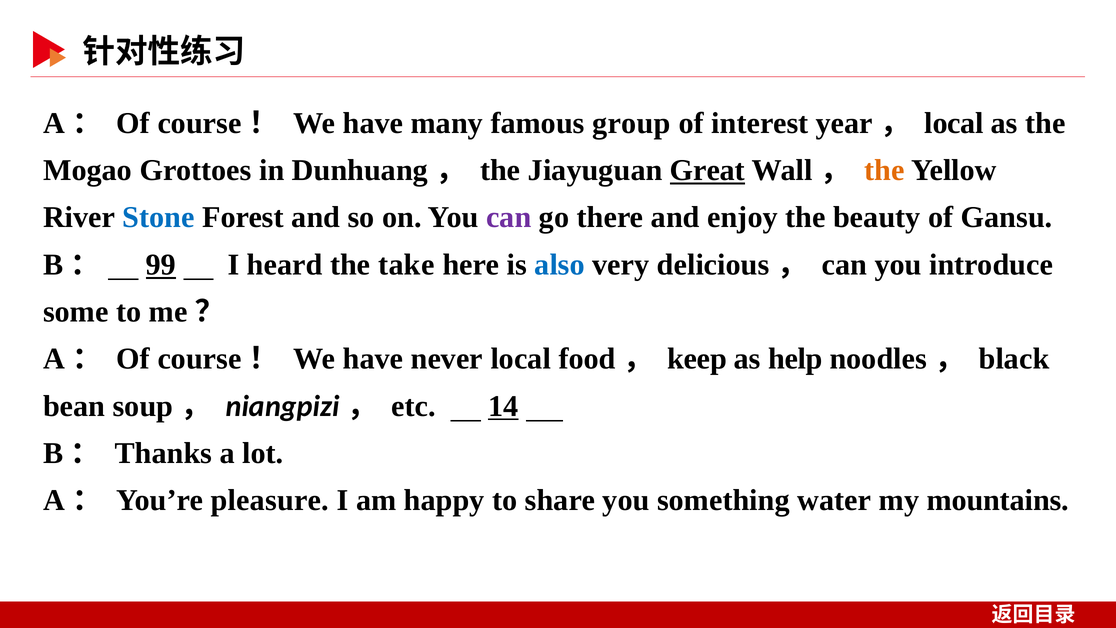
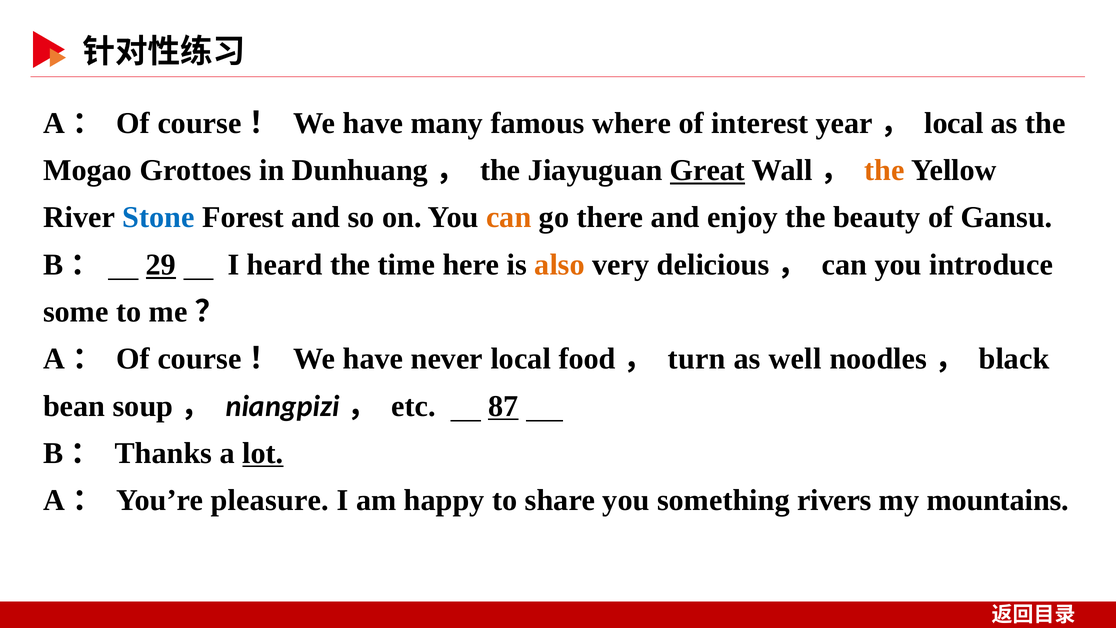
group: group -> where
can at (509, 217) colour: purple -> orange
99: 99 -> 29
take: take -> time
also colour: blue -> orange
keep: keep -> turn
help: help -> well
14: 14 -> 87
lot underline: none -> present
water: water -> rivers
